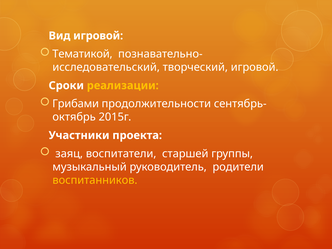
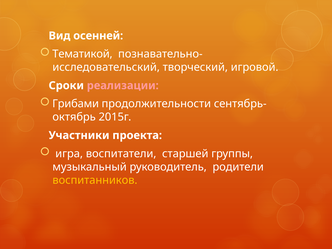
Вид игровой: игровой -> осенней
реализации colour: yellow -> pink
заяц: заяц -> игра
